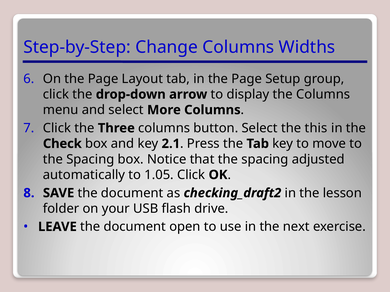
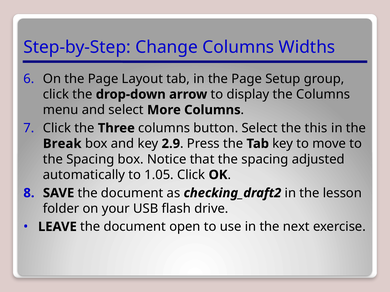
Check: Check -> Break
2.1: 2.1 -> 2.9
